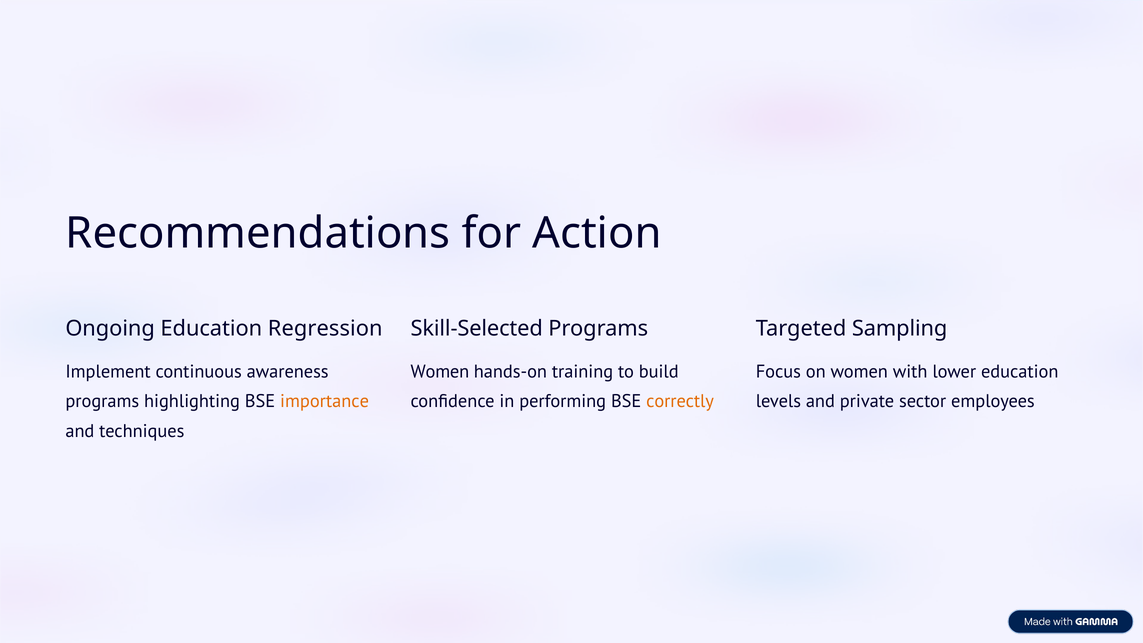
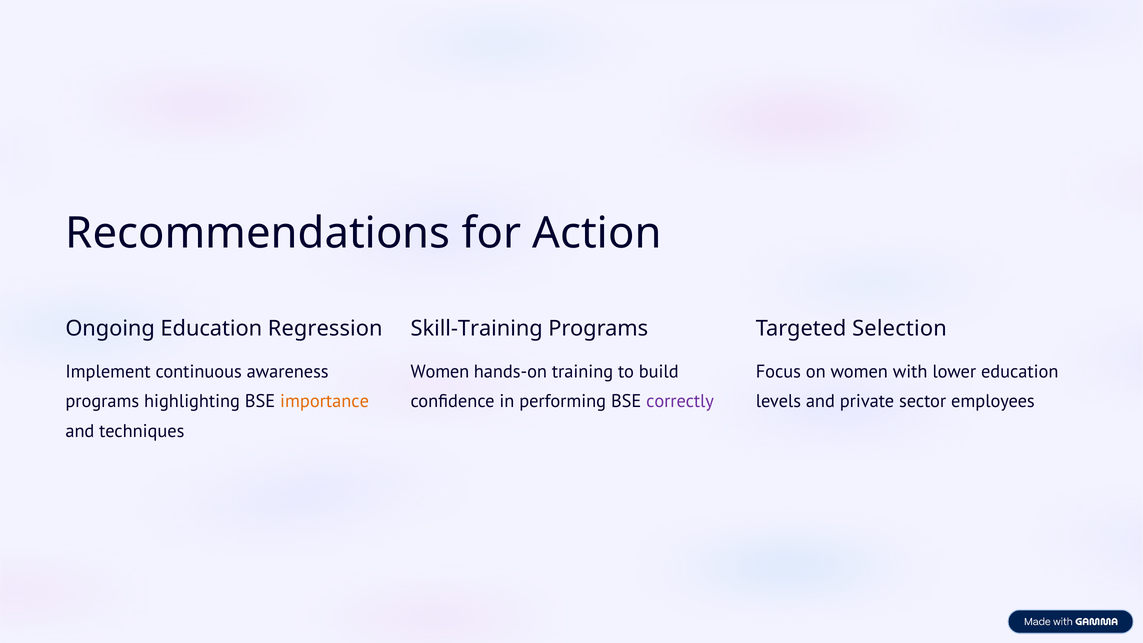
Skill-Selected: Skill-Selected -> Skill-Training
Sampling: Sampling -> Selection
correctly colour: orange -> purple
